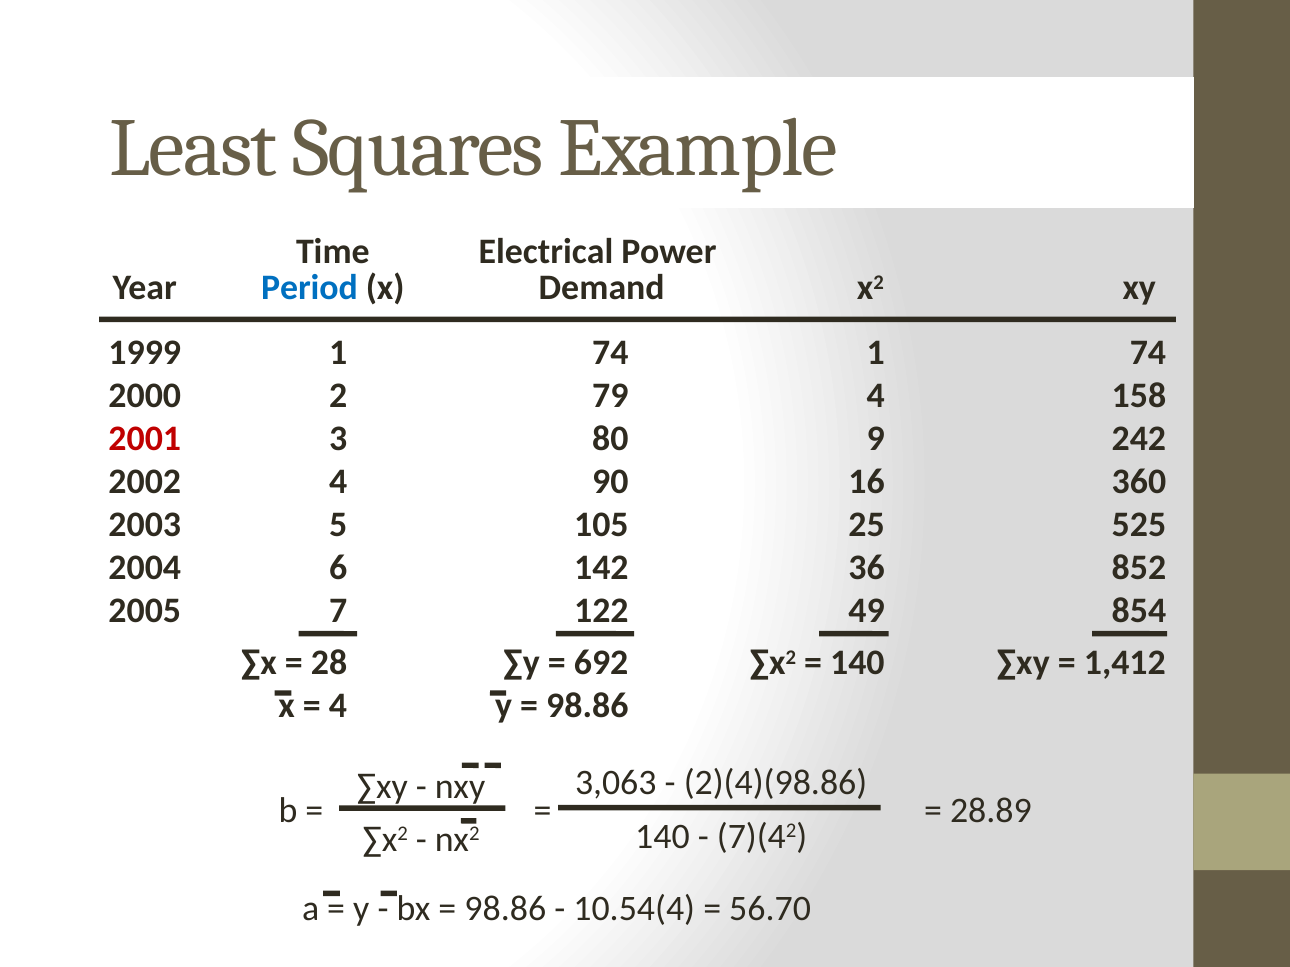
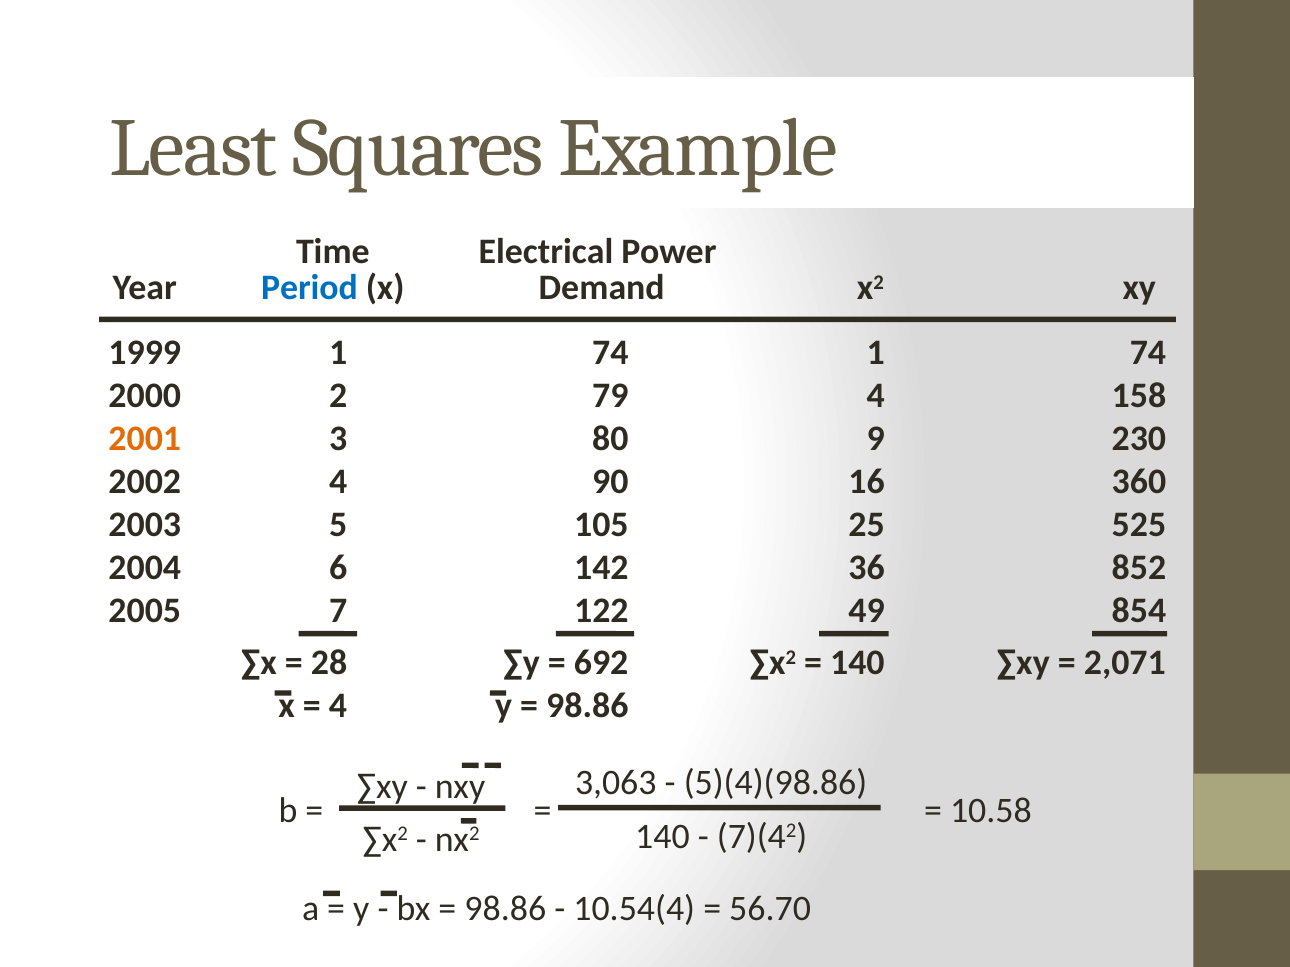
2001 colour: red -> orange
242: 242 -> 230
1,412: 1,412 -> 2,071
2)(4)(98.86: 2)(4)(98.86 -> 5)(4)(98.86
28.89: 28.89 -> 10.58
